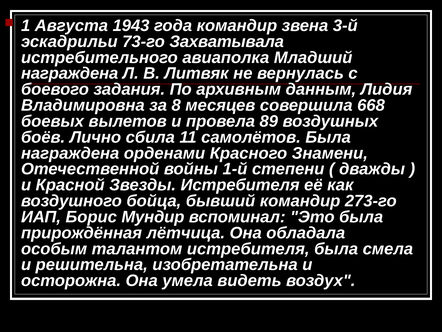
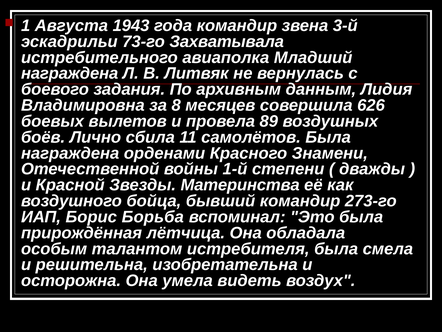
668: 668 -> 626
Звезды Истребителя: Истребителя -> Материнства
Мундир: Мундир -> Борьба
